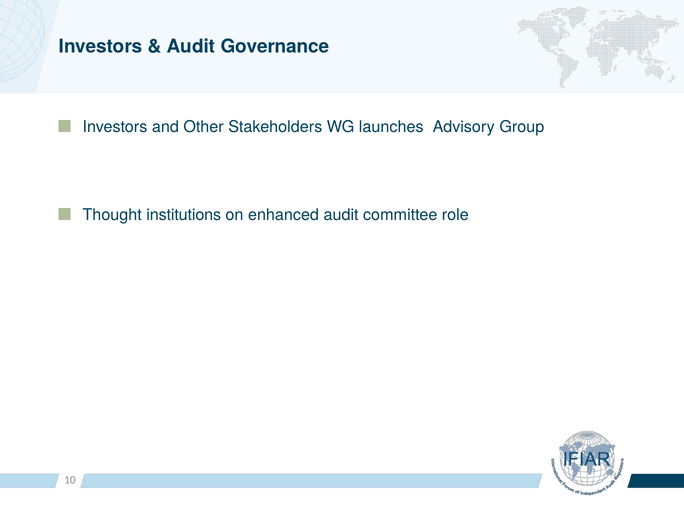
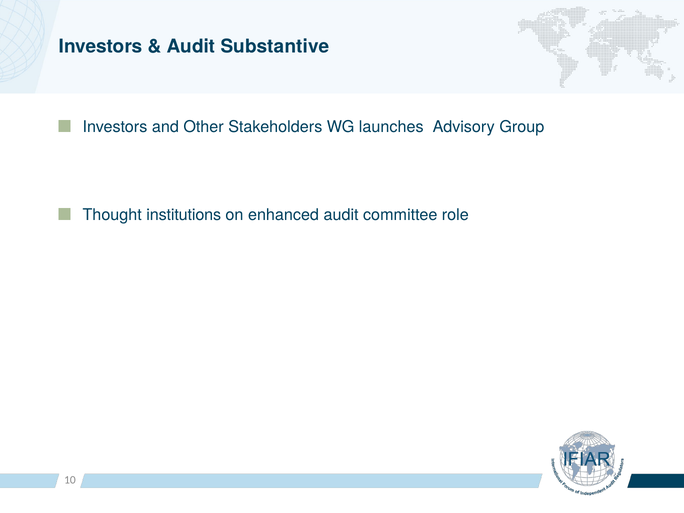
Governance: Governance -> Substantive
